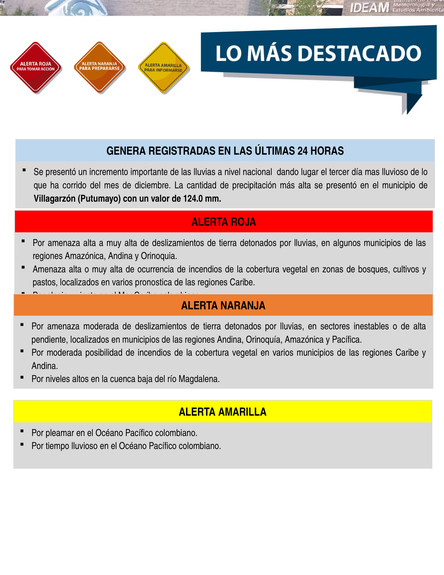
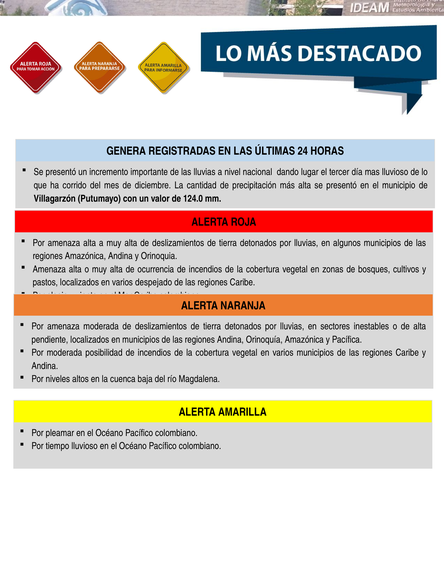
pronostica: pronostica -> despejado
